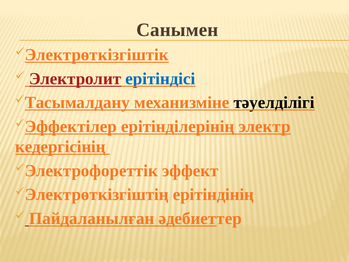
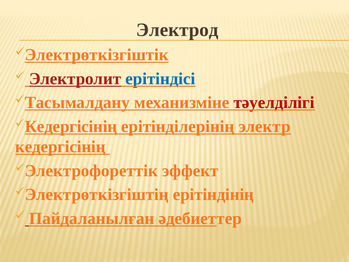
Санымен: Санымен -> Электрод
тәуелділігі colour: black -> red
Эффектілер at (71, 126): Эффектілер -> Кедергісінің
